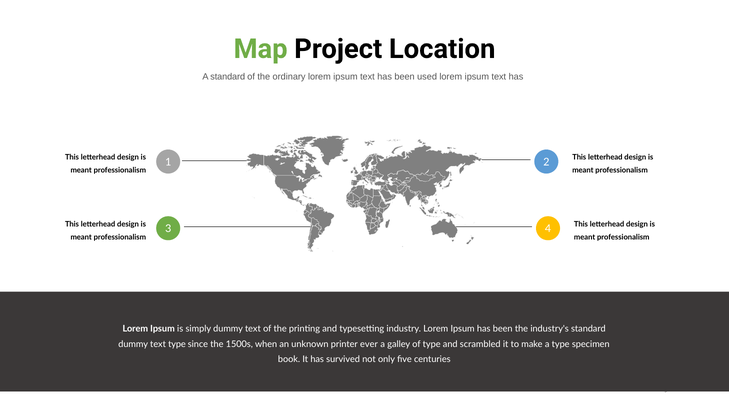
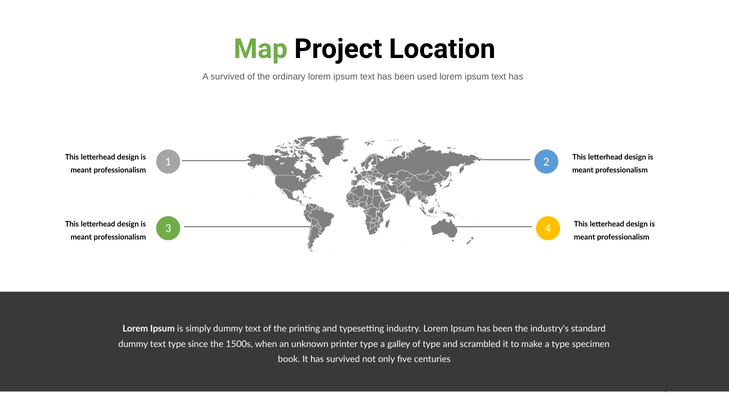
A standard: standard -> survived
printer ever: ever -> type
